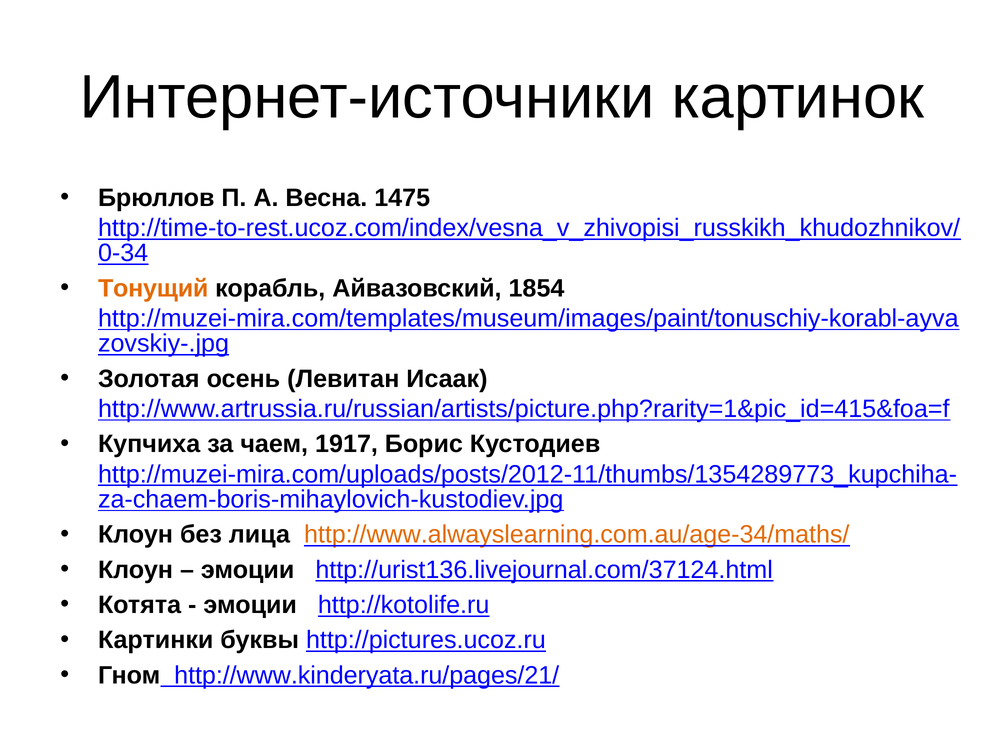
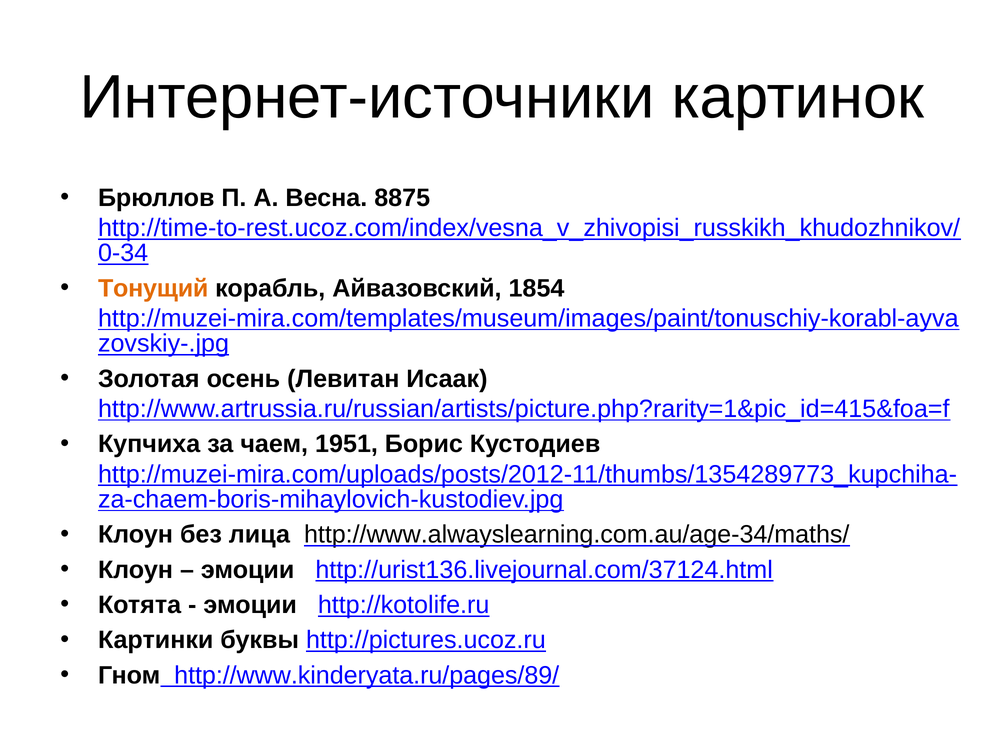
1475: 1475 -> 8875
1917: 1917 -> 1951
http://www.alwayslearning.com.au/age-34/maths/ colour: orange -> black
http://www.kinderyata.ru/pages/21/: http://www.kinderyata.ru/pages/21/ -> http://www.kinderyata.ru/pages/89/
